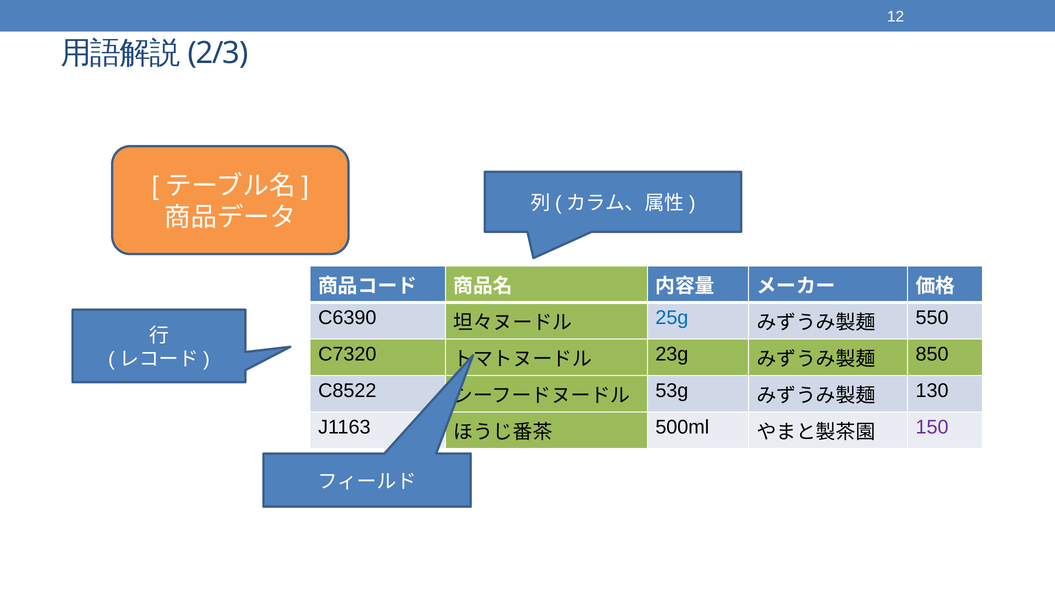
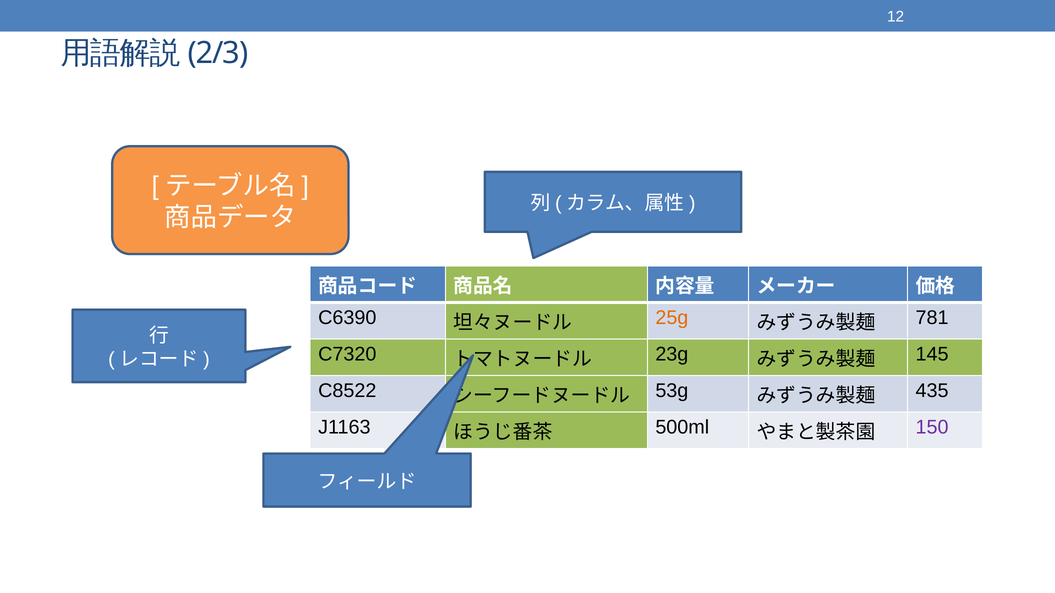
25g colour: blue -> orange
550: 550 -> 781
850: 850 -> 145
130: 130 -> 435
